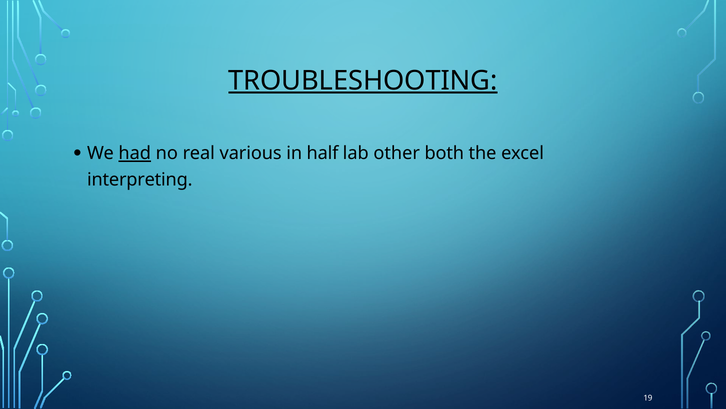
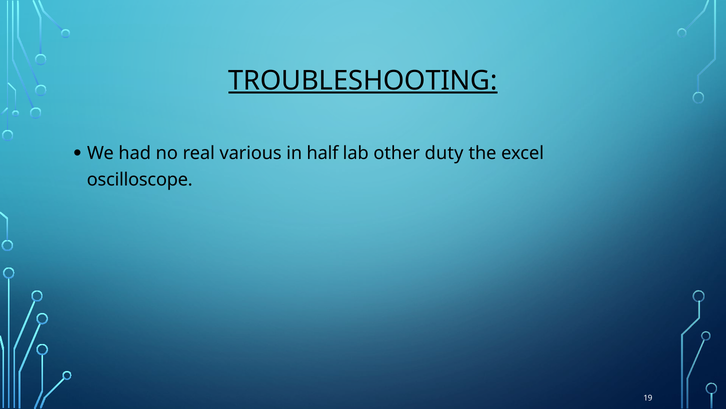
had underline: present -> none
both: both -> duty
interpreting: interpreting -> oscilloscope
